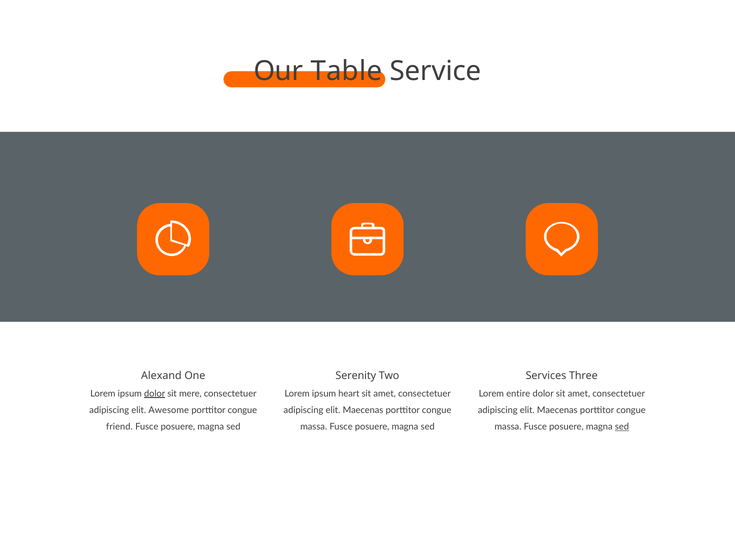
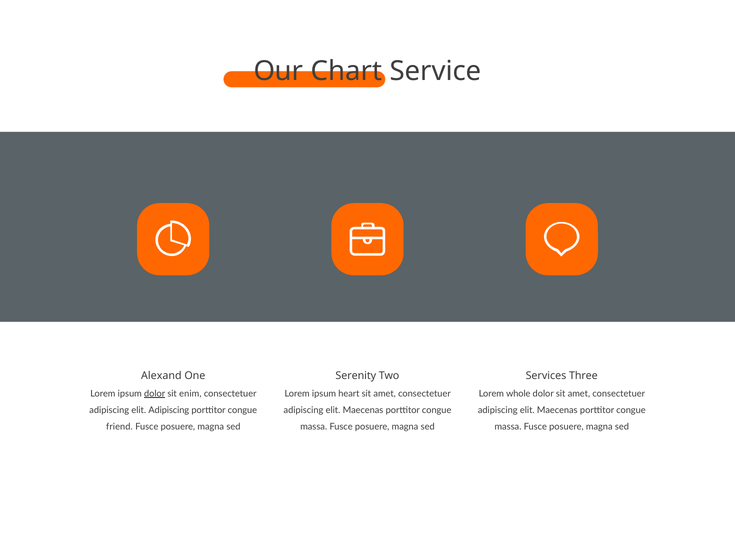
Table: Table -> Chart
mere: mere -> enim
entire: entire -> whole
elit Awesome: Awesome -> Adipiscing
sed at (622, 427) underline: present -> none
